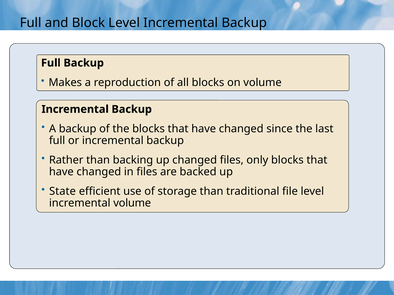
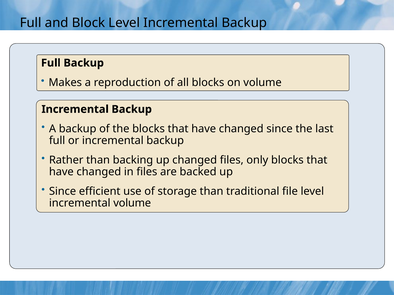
State at (62, 192): State -> Since
